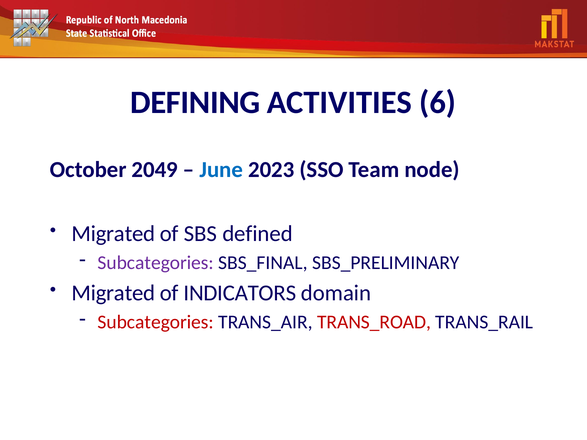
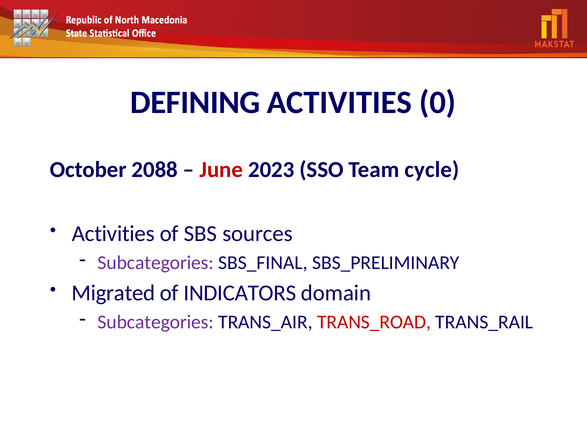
6: 6 -> 0
2049: 2049 -> 2088
June colour: blue -> red
node: node -> cycle
Migrated at (113, 234): Migrated -> Activities
defined: defined -> sources
Subcategories at (156, 322) colour: red -> purple
